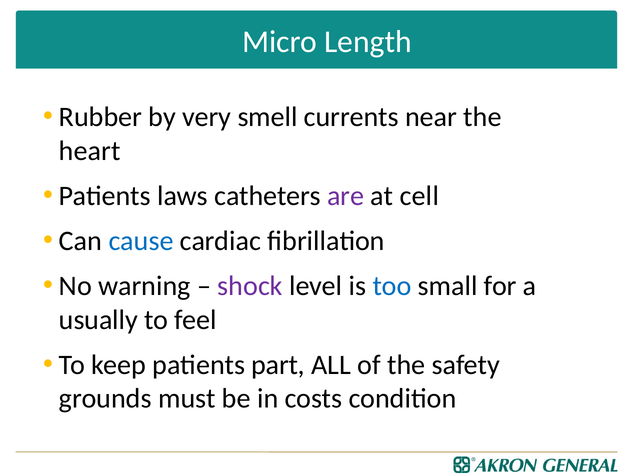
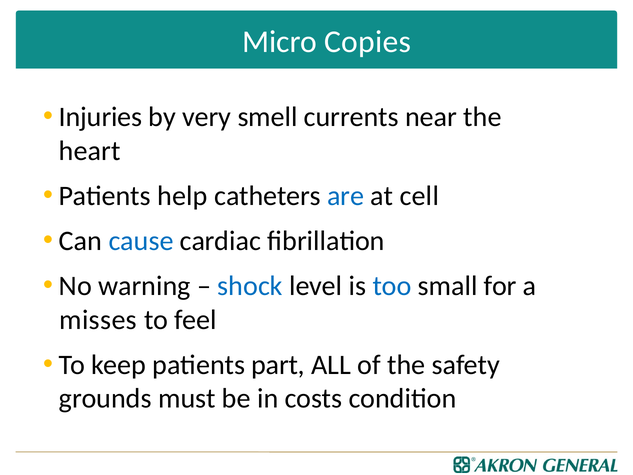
Length: Length -> Copies
Rubber: Rubber -> Injuries
laws: laws -> help
are colour: purple -> blue
shock colour: purple -> blue
usually: usually -> misses
